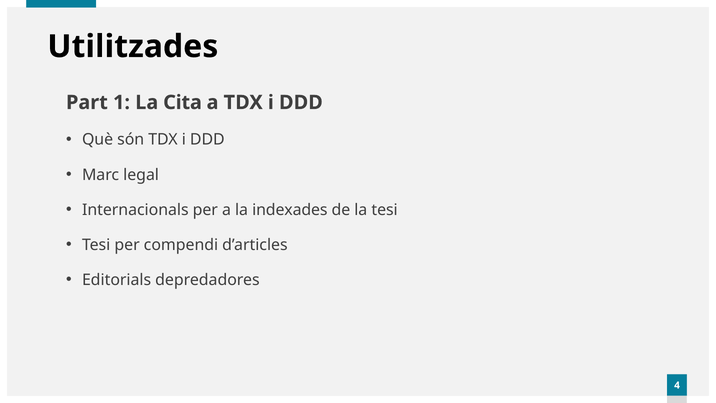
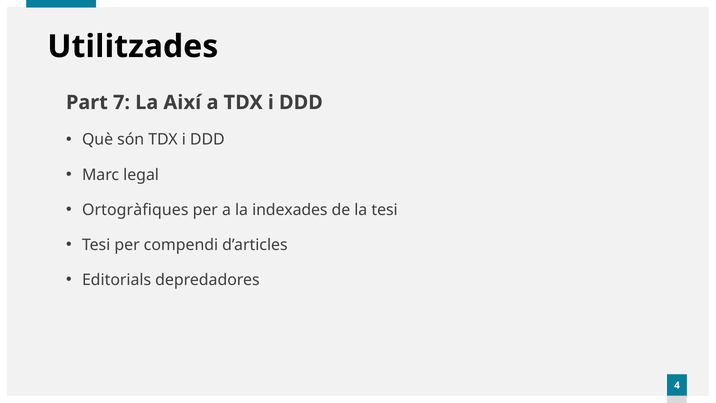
1: 1 -> 7
Cita: Cita -> Així
Internacionals: Internacionals -> Ortogràfiques
